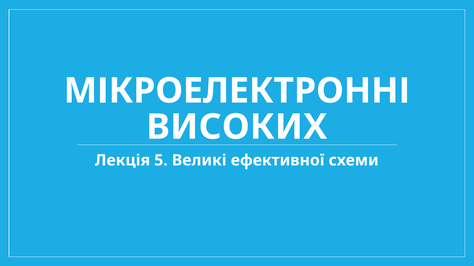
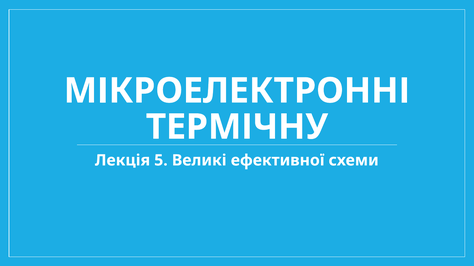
ВИСОКИХ: ВИСОКИХ -> ТЕРМІЧНУ
